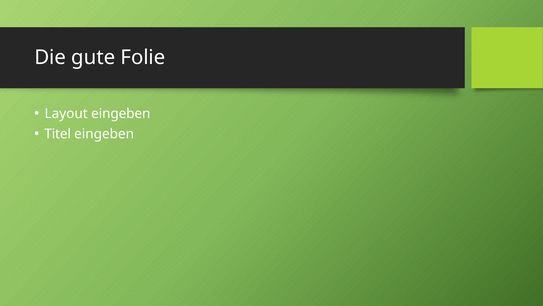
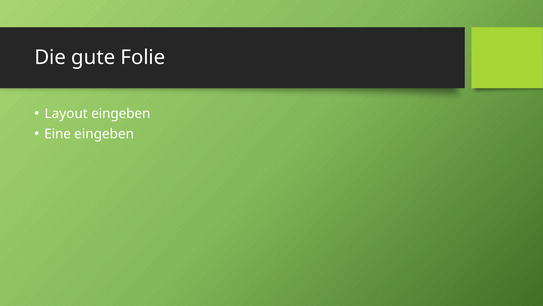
Titel: Titel -> Eine
